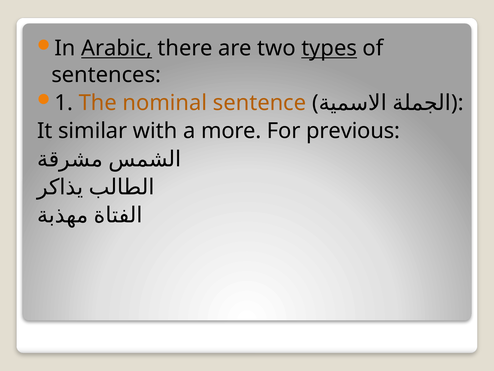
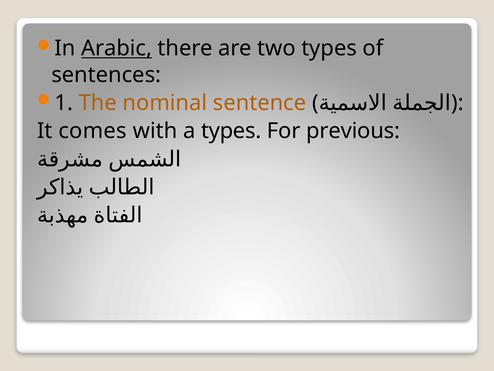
types at (329, 48) underline: present -> none
similar: similar -> comes
a more: more -> types
